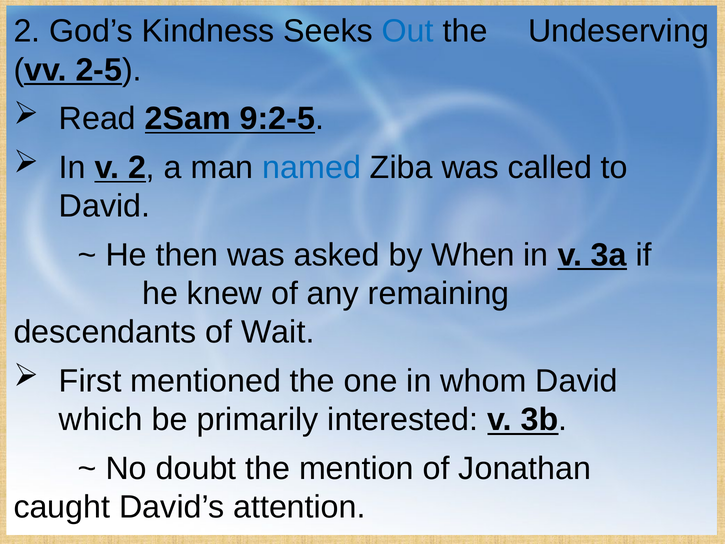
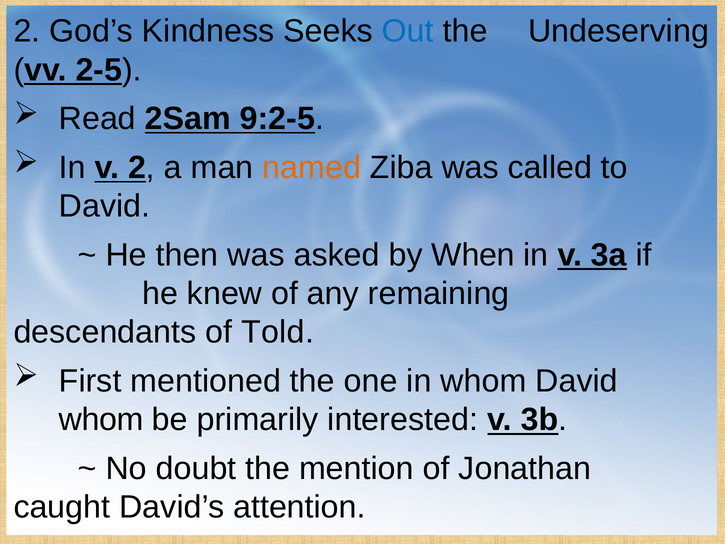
named colour: blue -> orange
Wait: Wait -> Told
which at (101, 420): which -> whom
